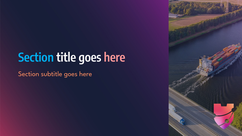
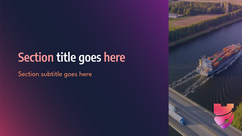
Section at (36, 58) colour: light blue -> pink
